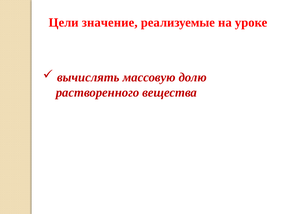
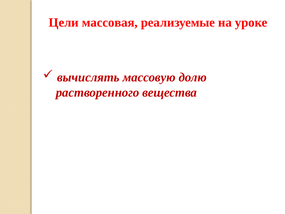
значение: значение -> массовая
